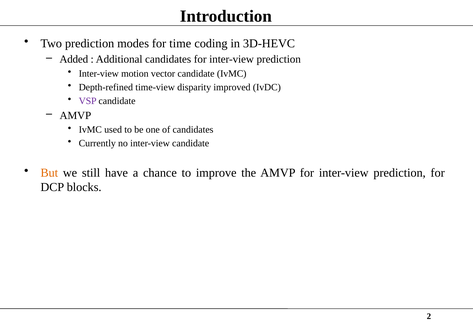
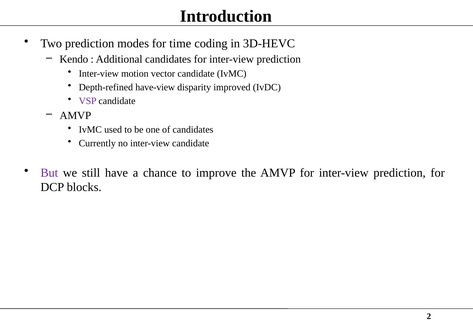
Added: Added -> Kendo
time-view: time-view -> have-view
But colour: orange -> purple
